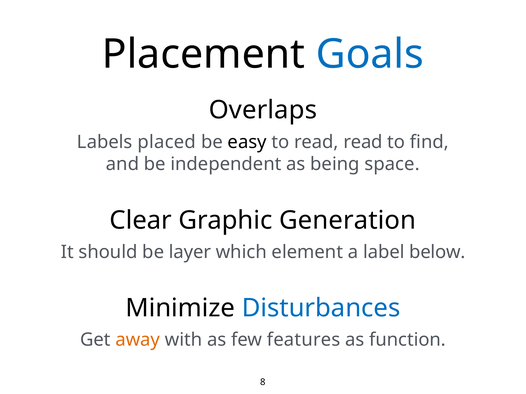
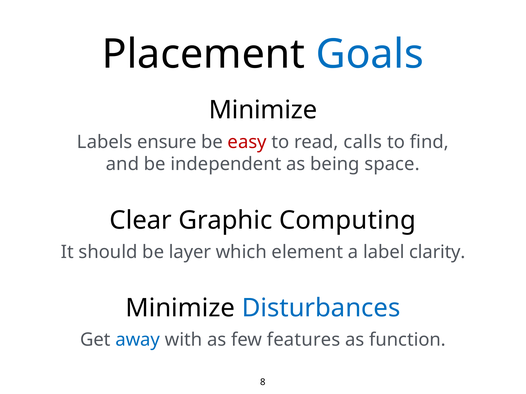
Overlaps at (263, 110): Overlaps -> Minimize
placed: placed -> ensure
easy colour: black -> red
read read: read -> calls
Generation: Generation -> Computing
below: below -> clarity
away colour: orange -> blue
